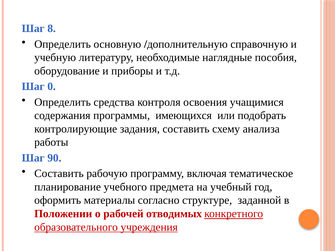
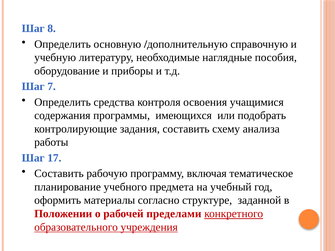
0: 0 -> 7
90: 90 -> 17
отводимых: отводимых -> пределами
